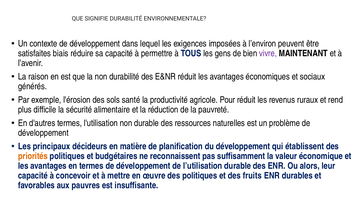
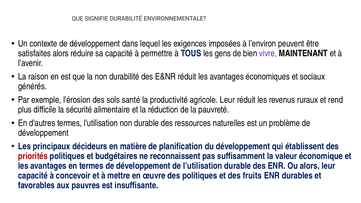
satisfaites biais: biais -> alors
agricole Pour: Pour -> Leur
priorités colour: orange -> red
